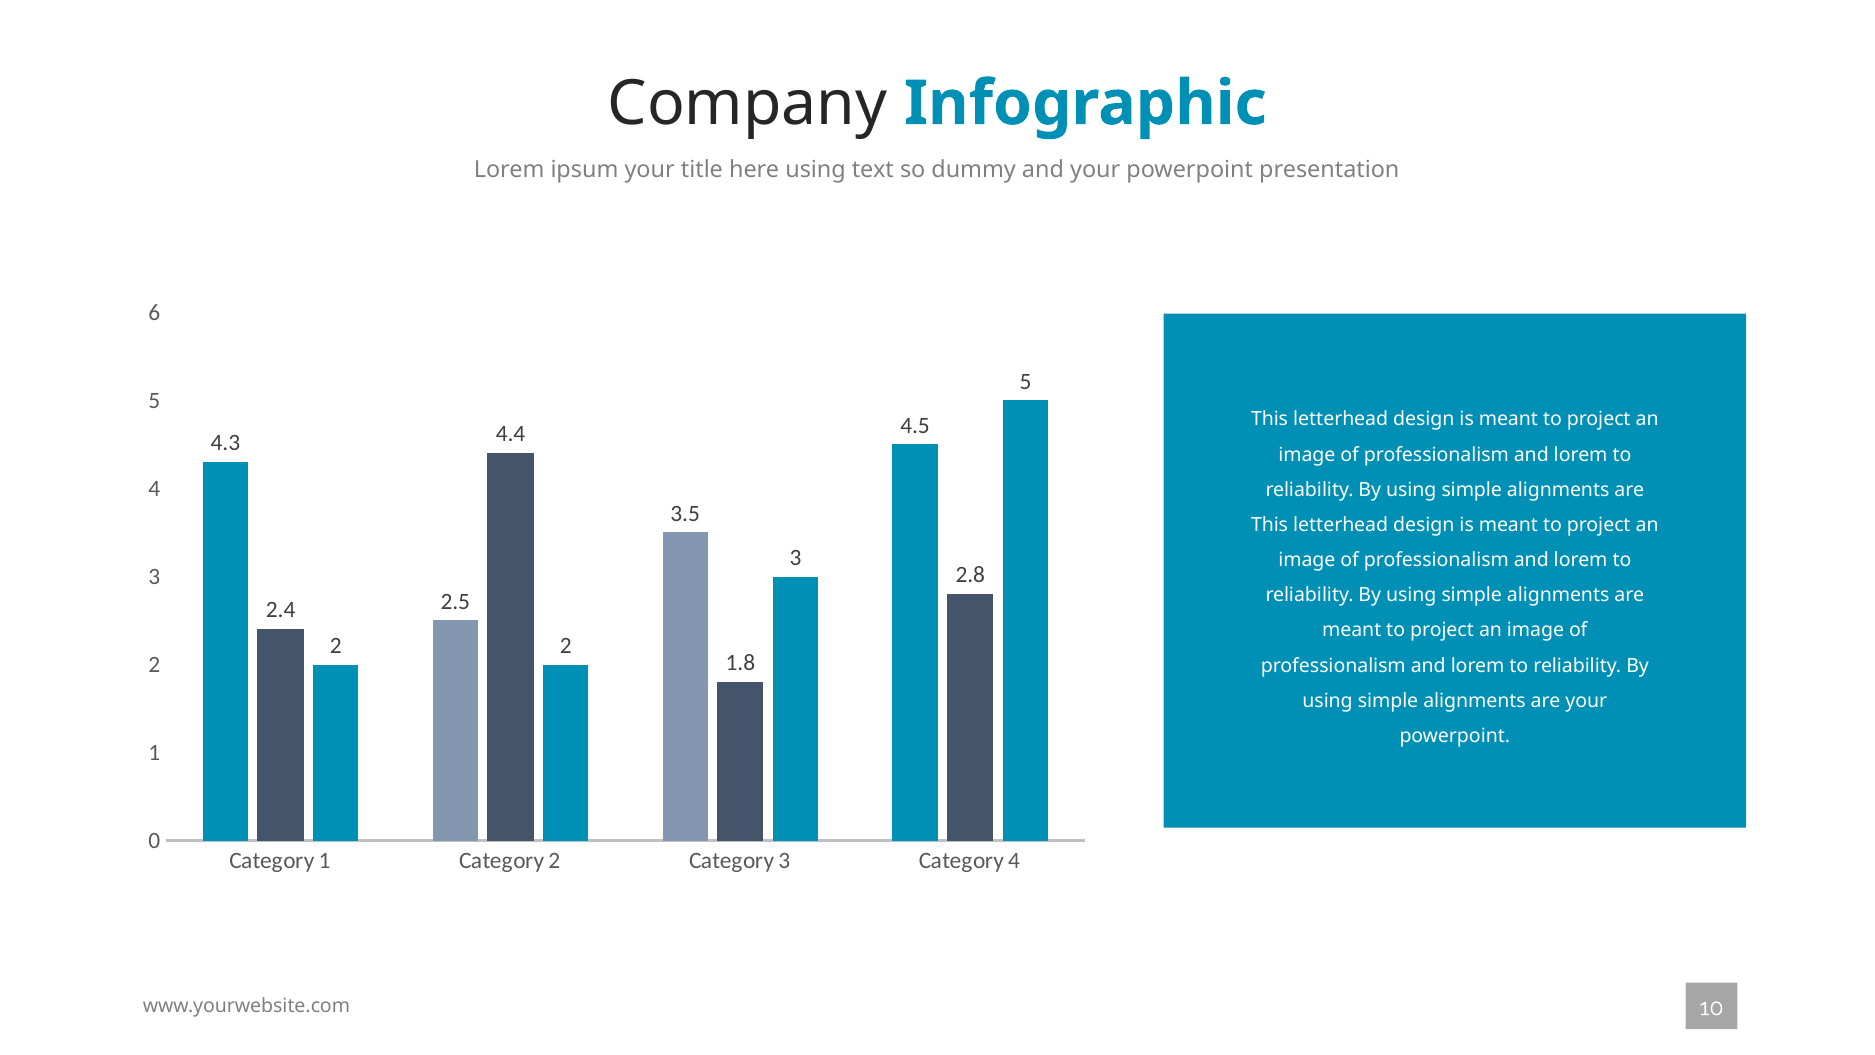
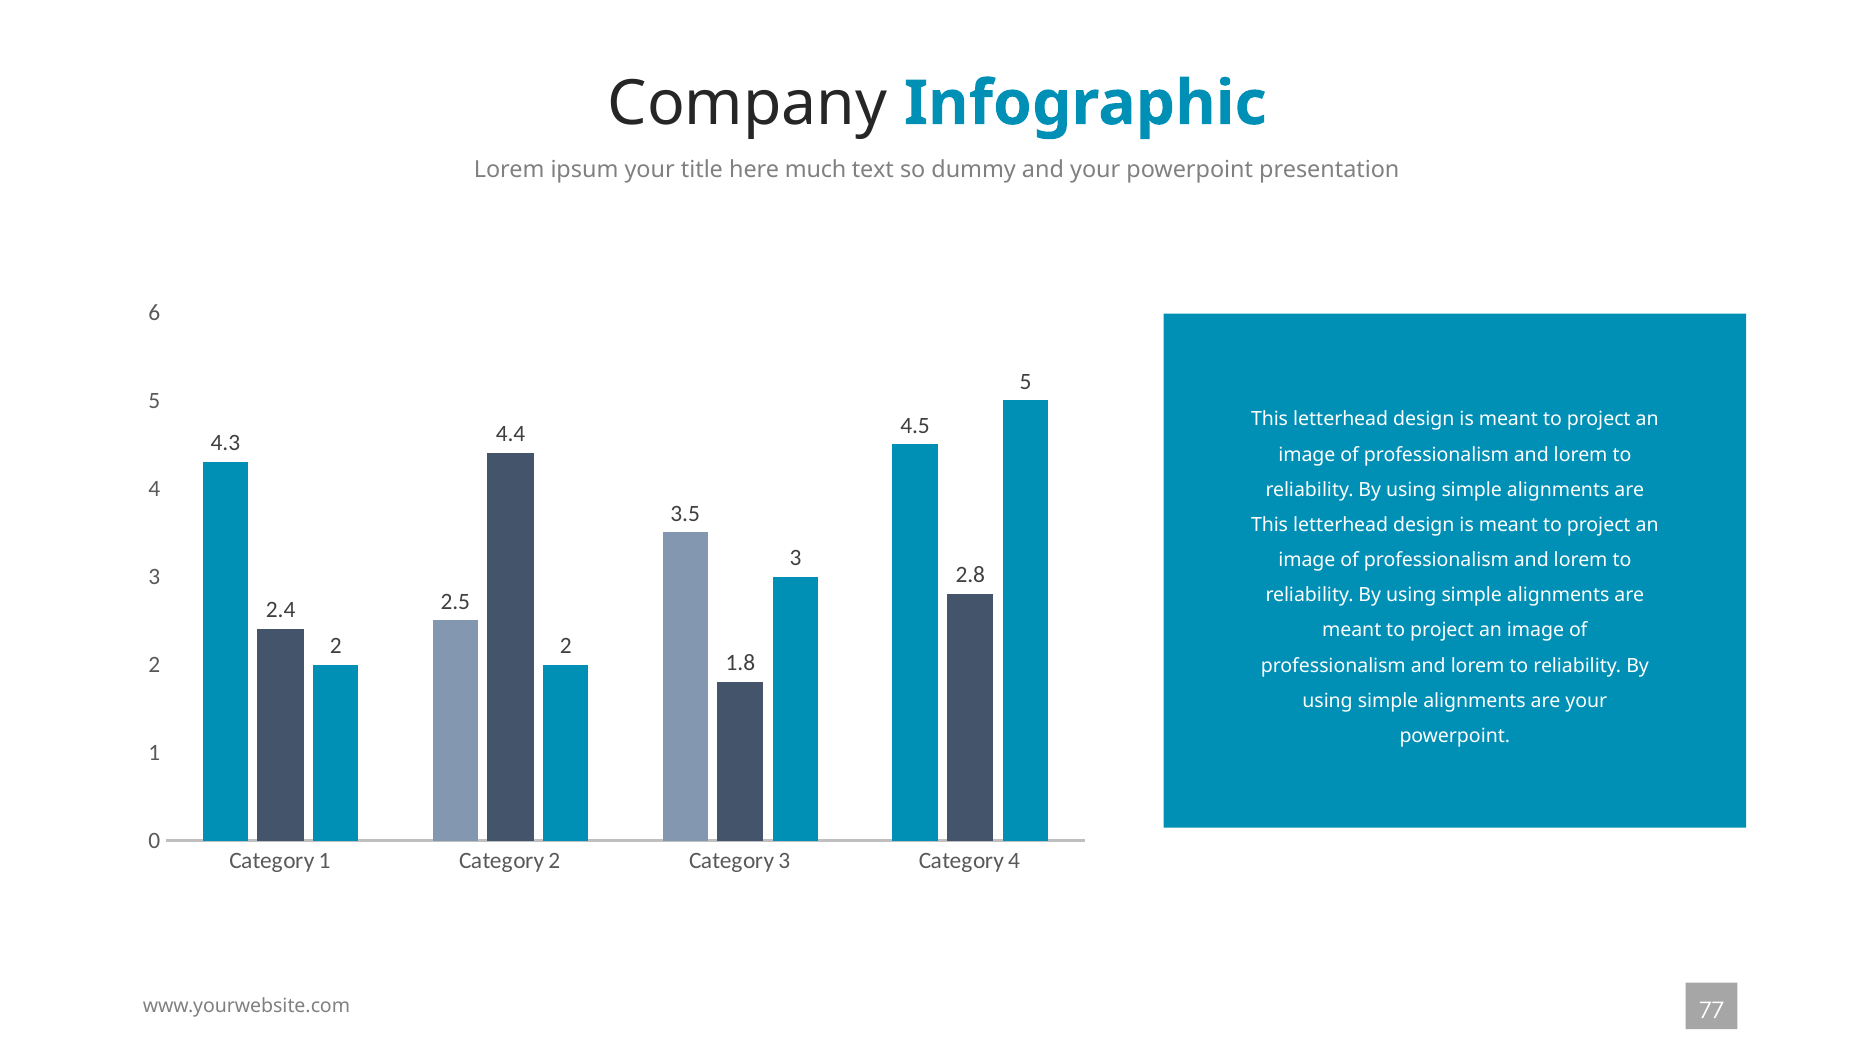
here using: using -> much
10: 10 -> 77
